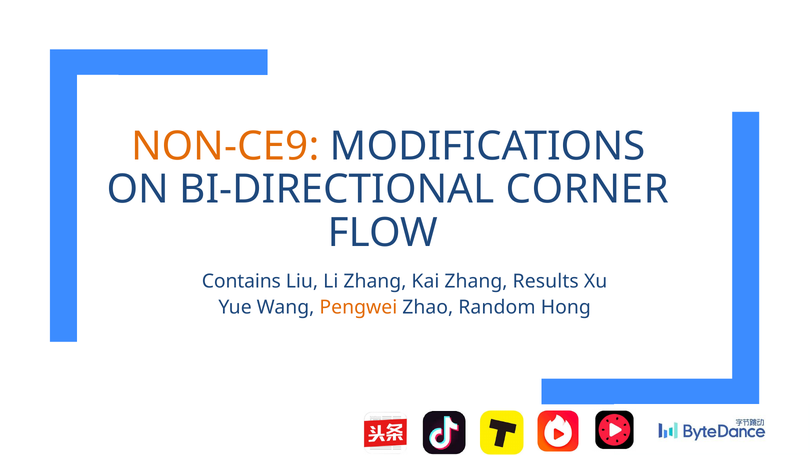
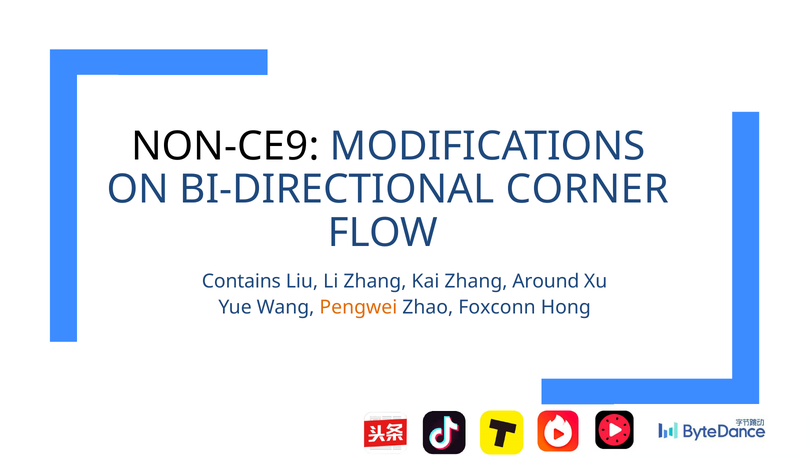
NON-CE9 colour: orange -> black
Results: Results -> Around
Random: Random -> Foxconn
